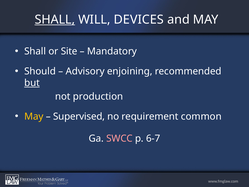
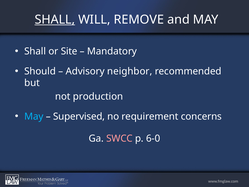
DEVICES: DEVICES -> REMOVE
enjoining: enjoining -> neighbor
but underline: present -> none
May at (34, 116) colour: yellow -> light blue
common: common -> concerns
6-7: 6-7 -> 6-0
